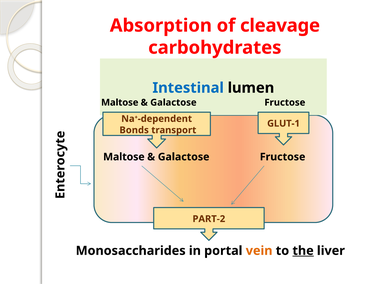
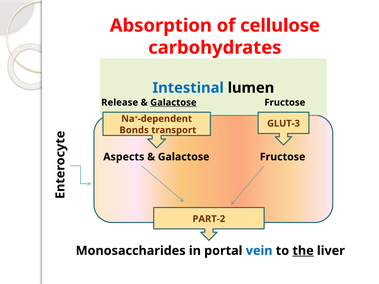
cleavage: cleavage -> cellulose
Maltose at (120, 103): Maltose -> Release
Galactose at (173, 103) underline: none -> present
GLUT-1: GLUT-1 -> GLUT-3
Maltose at (124, 157): Maltose -> Aspects
vein colour: orange -> blue
